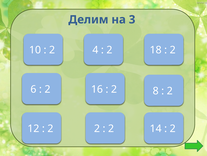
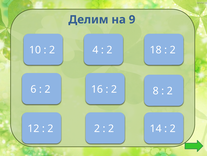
на 3: 3 -> 9
